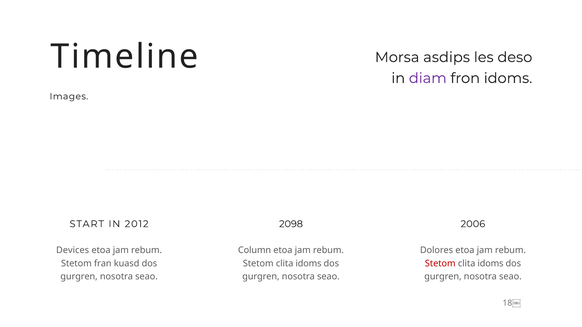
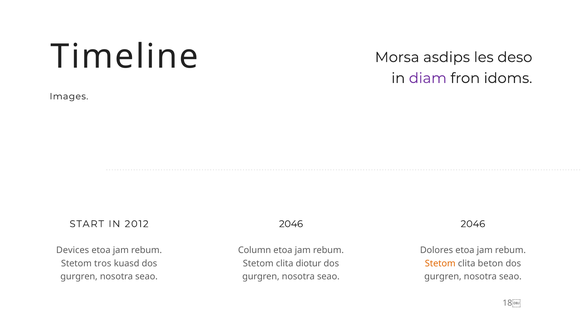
2098 at (291, 224): 2098 -> 2046
2006 at (473, 224): 2006 -> 2046
fran: fran -> tros
idoms at (309, 264): idoms -> diotur
Stetom at (440, 264) colour: red -> orange
idoms at (491, 264): idoms -> beton
